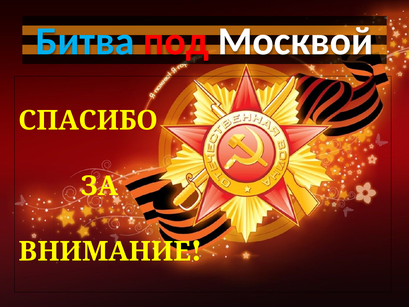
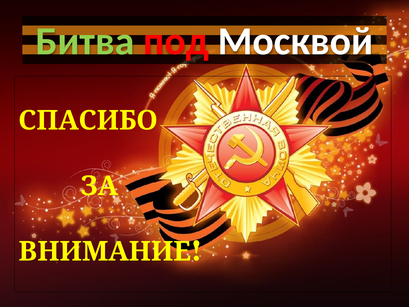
Битва colour: light blue -> light green
